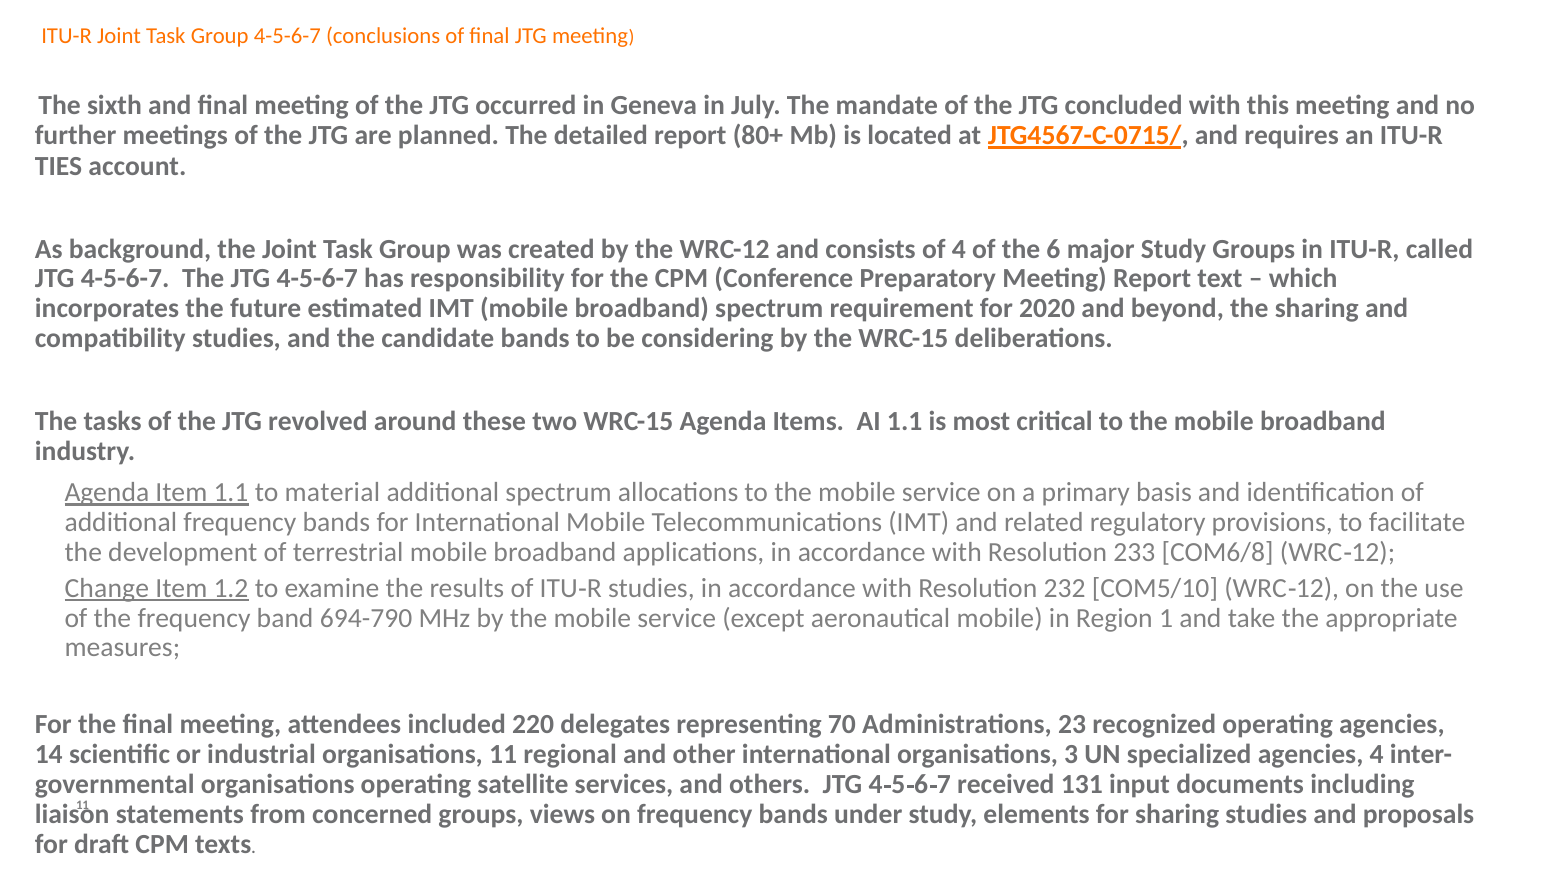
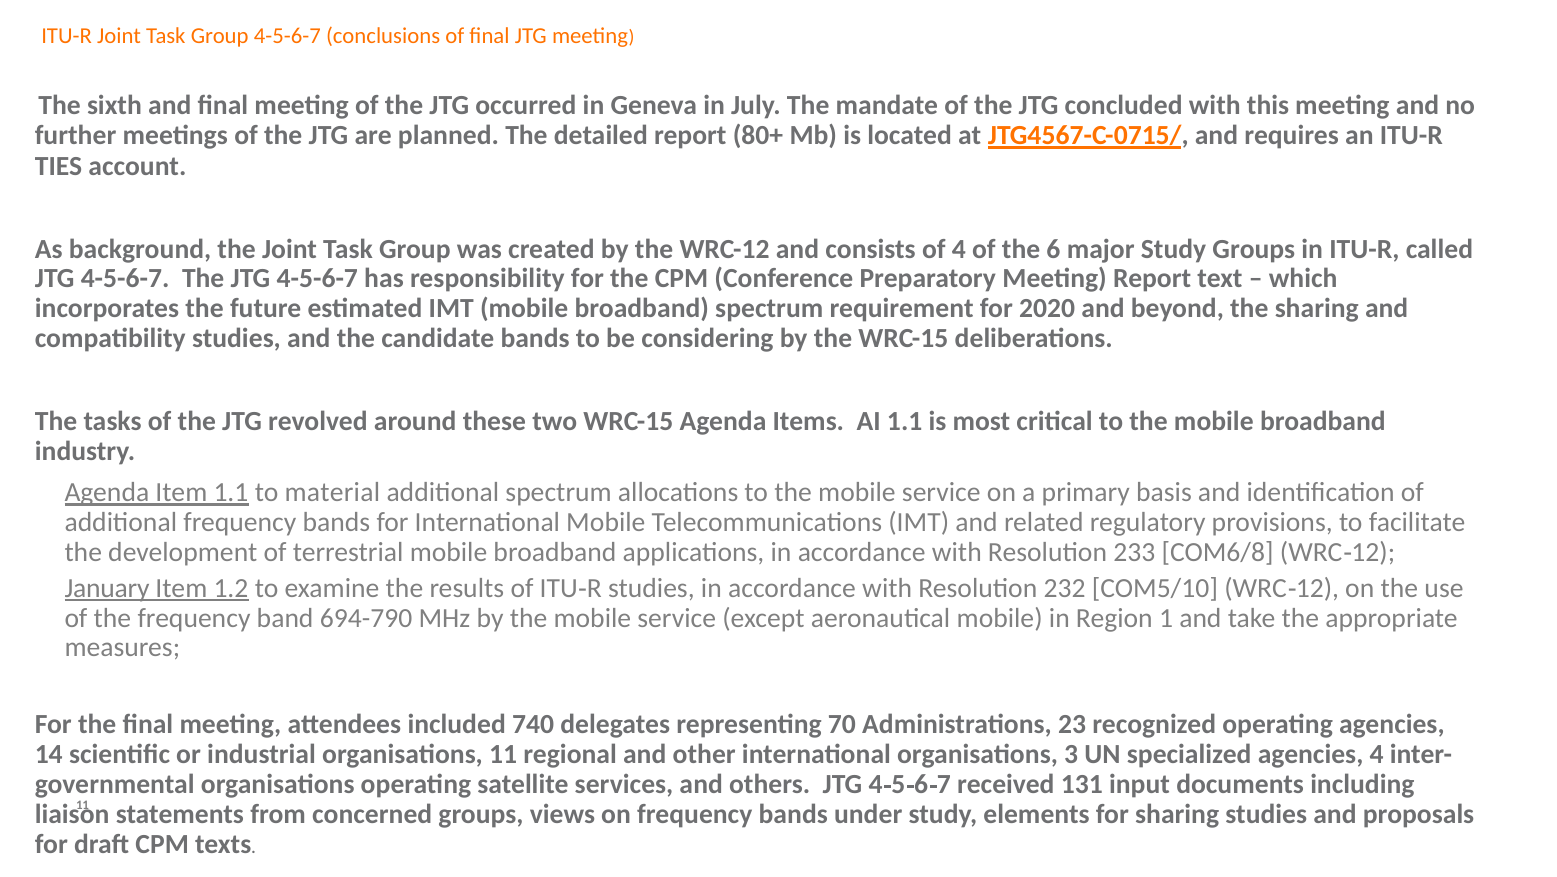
Change: Change -> January
220: 220 -> 740
